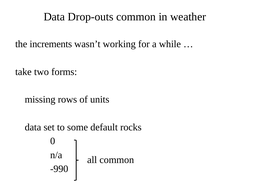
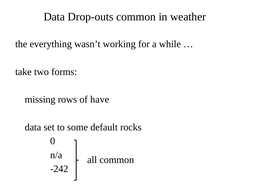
increments: increments -> everything
units: units -> have
-990: -990 -> -242
